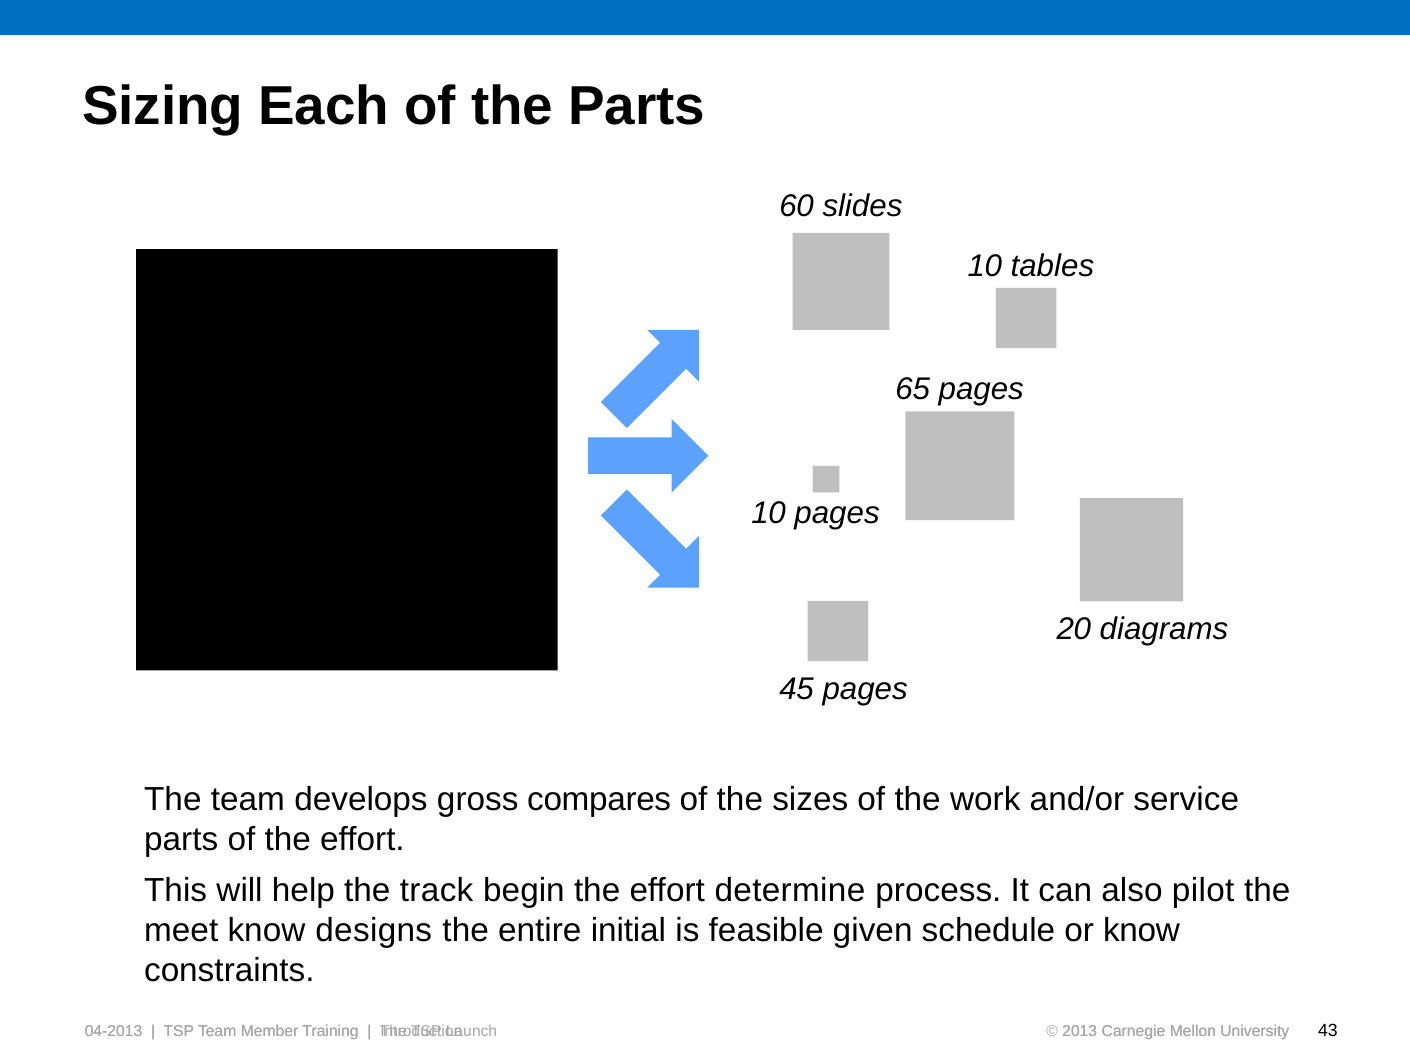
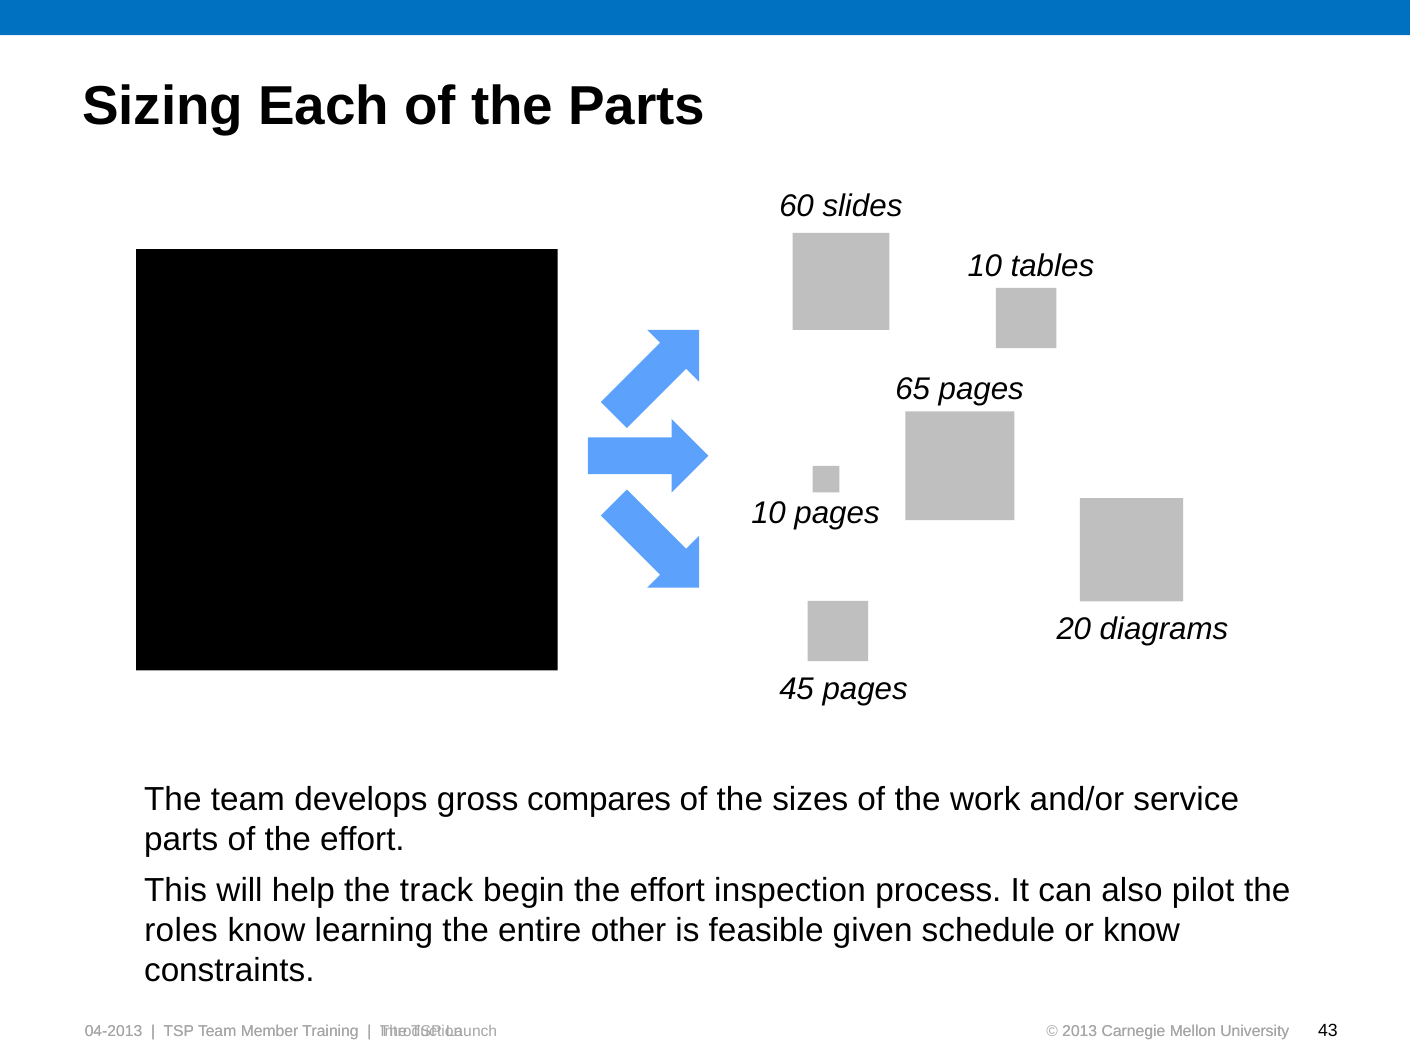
determine: determine -> inspection
meet: meet -> roles
designs: designs -> learning
initial: initial -> other
